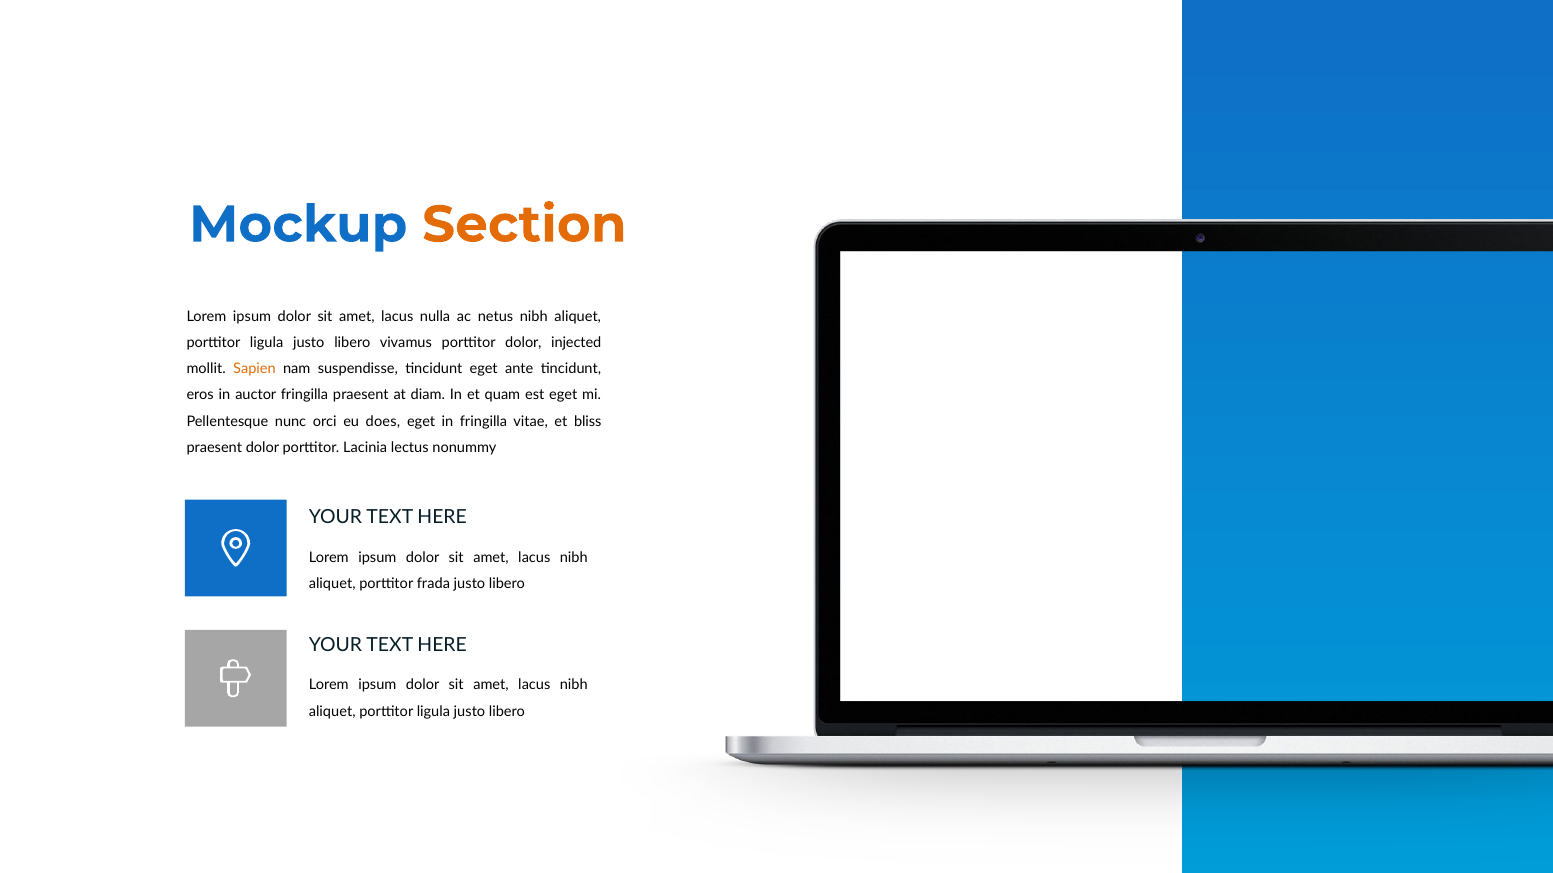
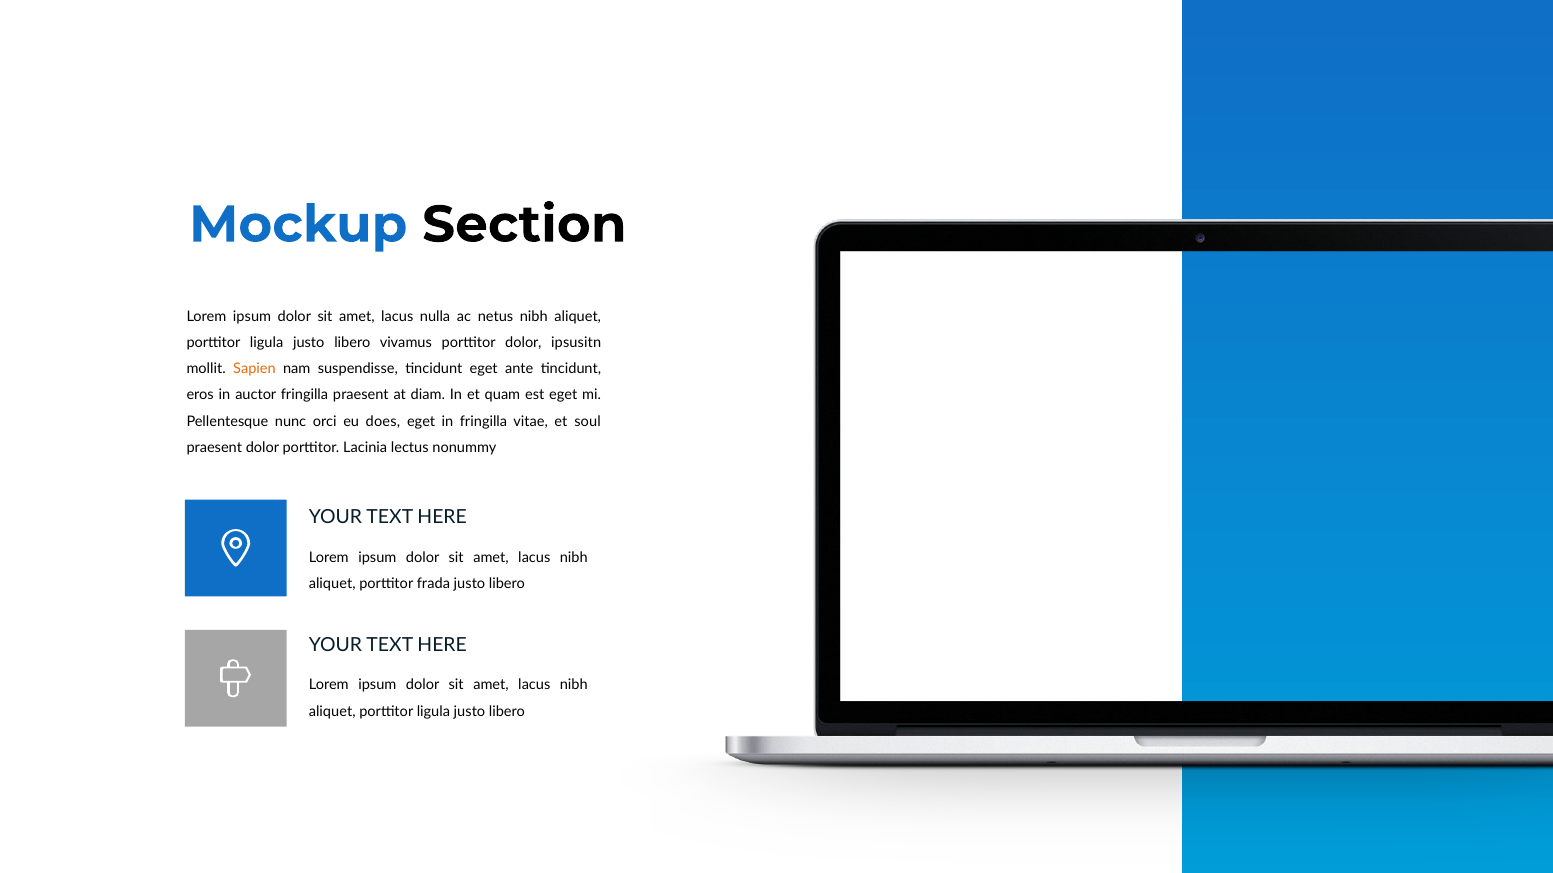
Section colour: orange -> black
injected: injected -> ipsusitn
bliss: bliss -> soul
